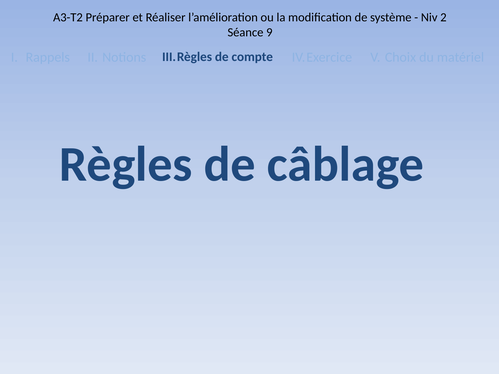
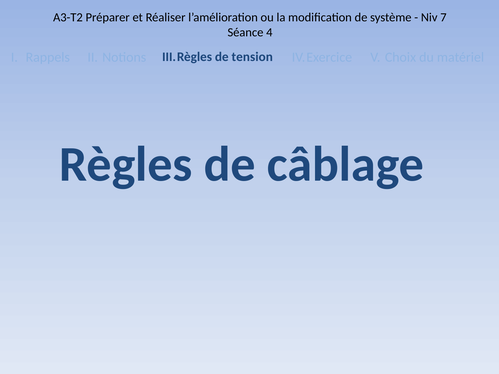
2: 2 -> 7
9: 9 -> 4
compte: compte -> tension
